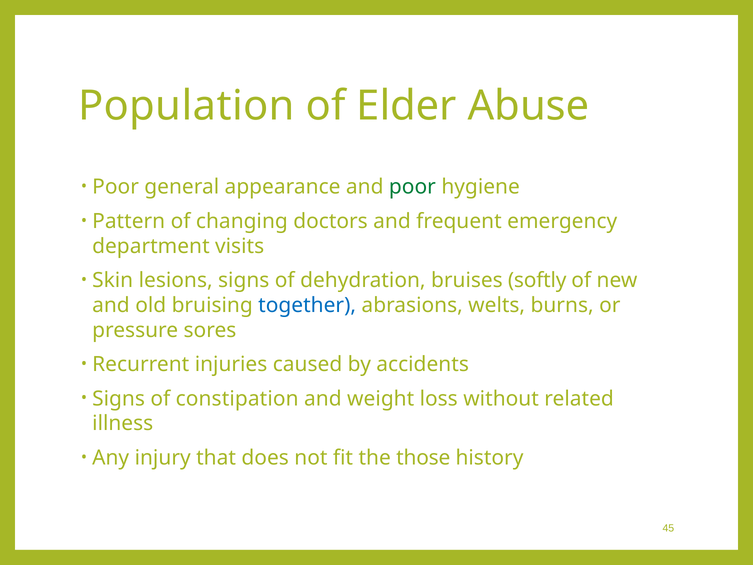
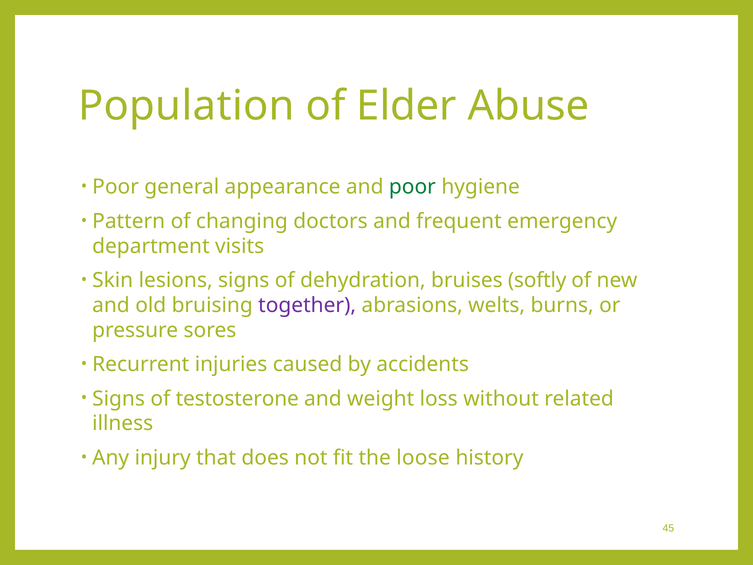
together colour: blue -> purple
constipation: constipation -> testosterone
those: those -> loose
